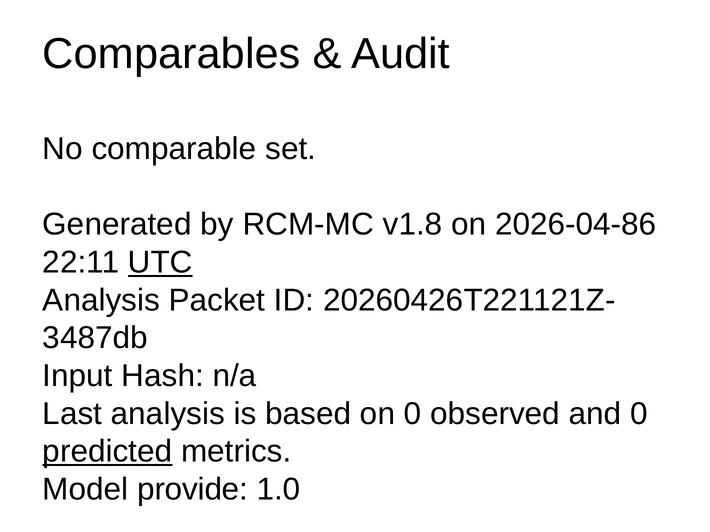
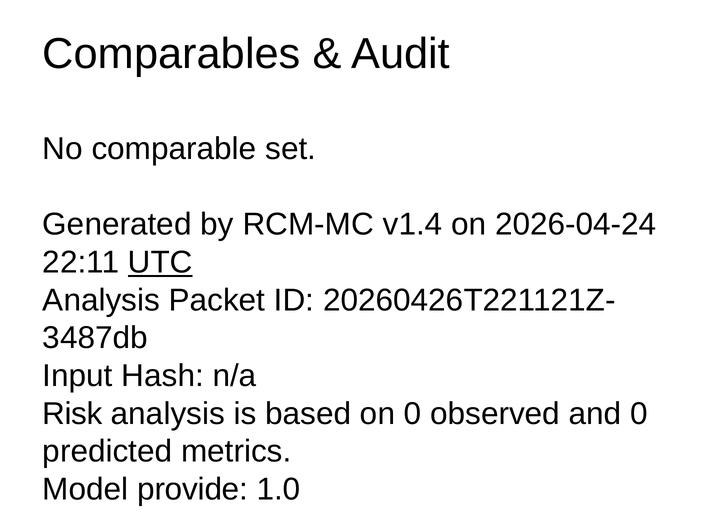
v1.8: v1.8 -> v1.4
2026-04-86: 2026-04-86 -> 2026-04-24
Last: Last -> Risk
predicted underline: present -> none
